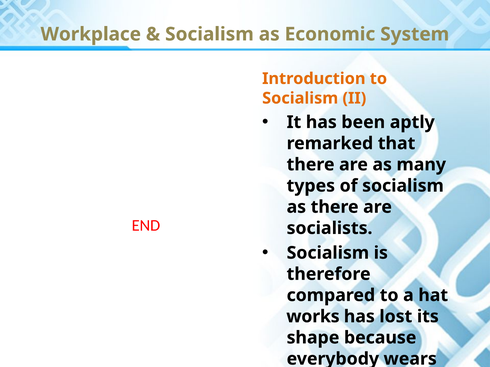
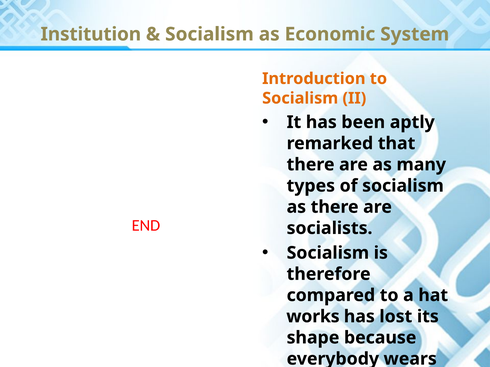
Workplace: Workplace -> Institution
